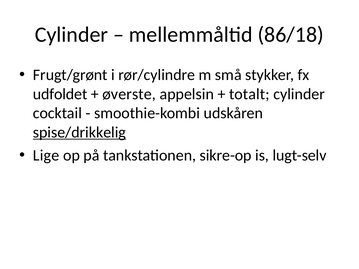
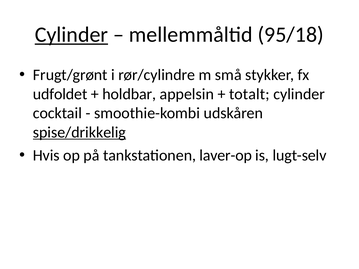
Cylinder at (71, 35) underline: none -> present
86/18: 86/18 -> 95/18
øverste: øverste -> holdbar
Lige: Lige -> Hvis
sikre-op: sikre-op -> laver-op
